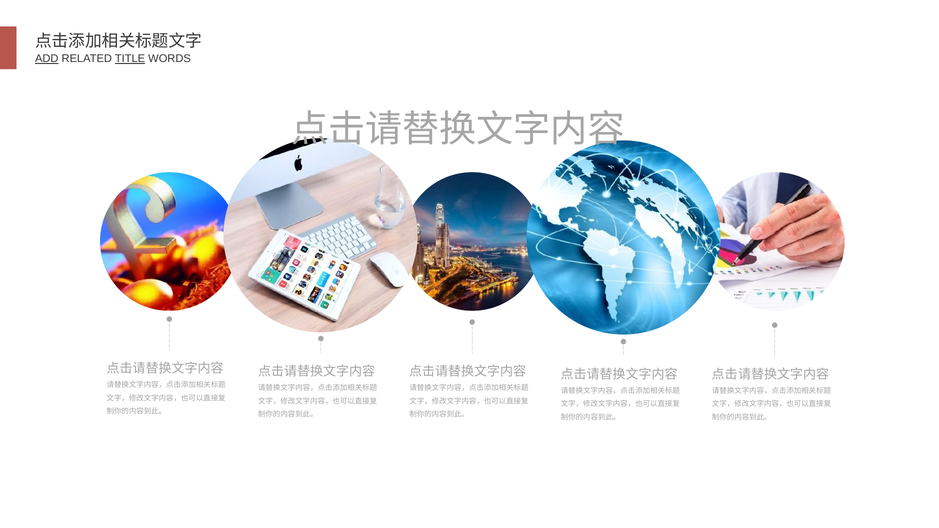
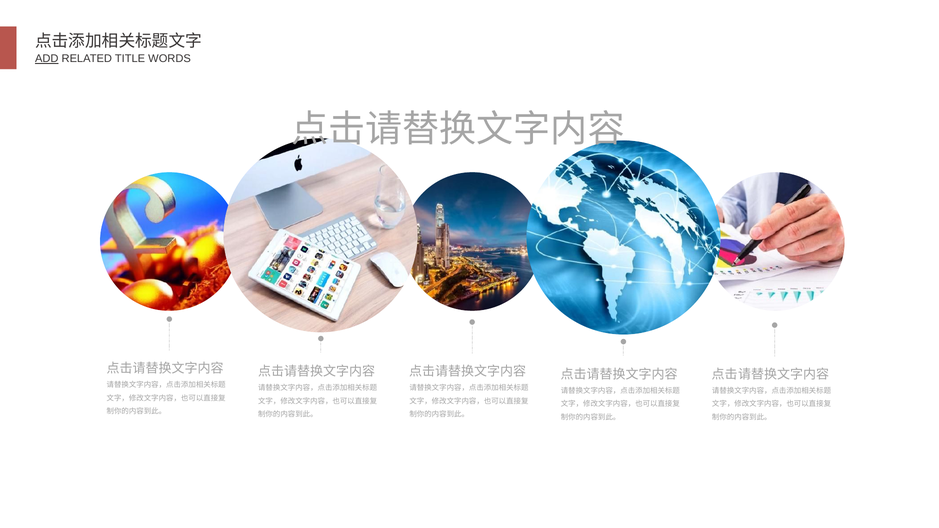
TITLE underline: present -> none
